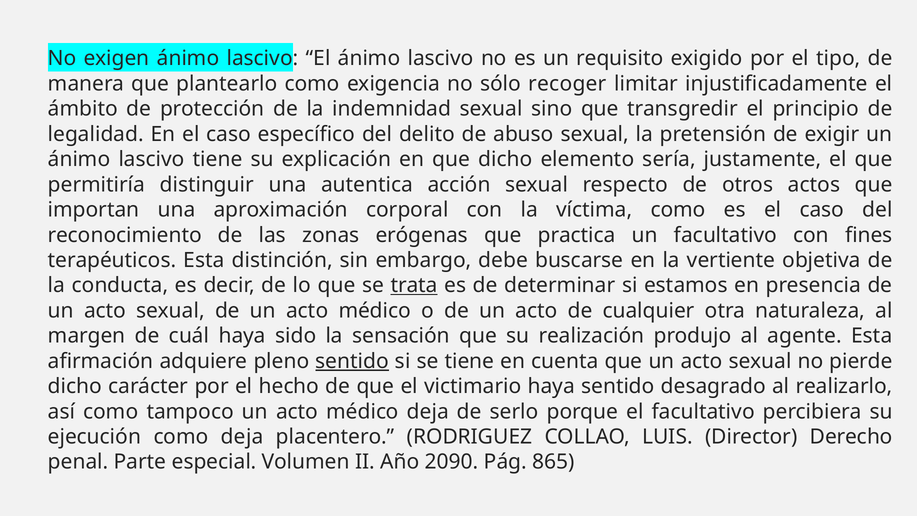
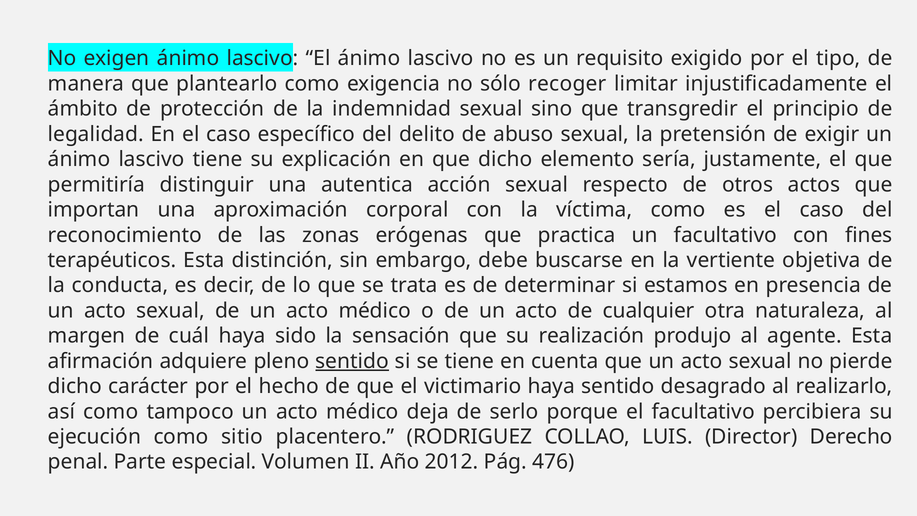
trata underline: present -> none
como deja: deja -> sitio
2090: 2090 -> 2012
865: 865 -> 476
